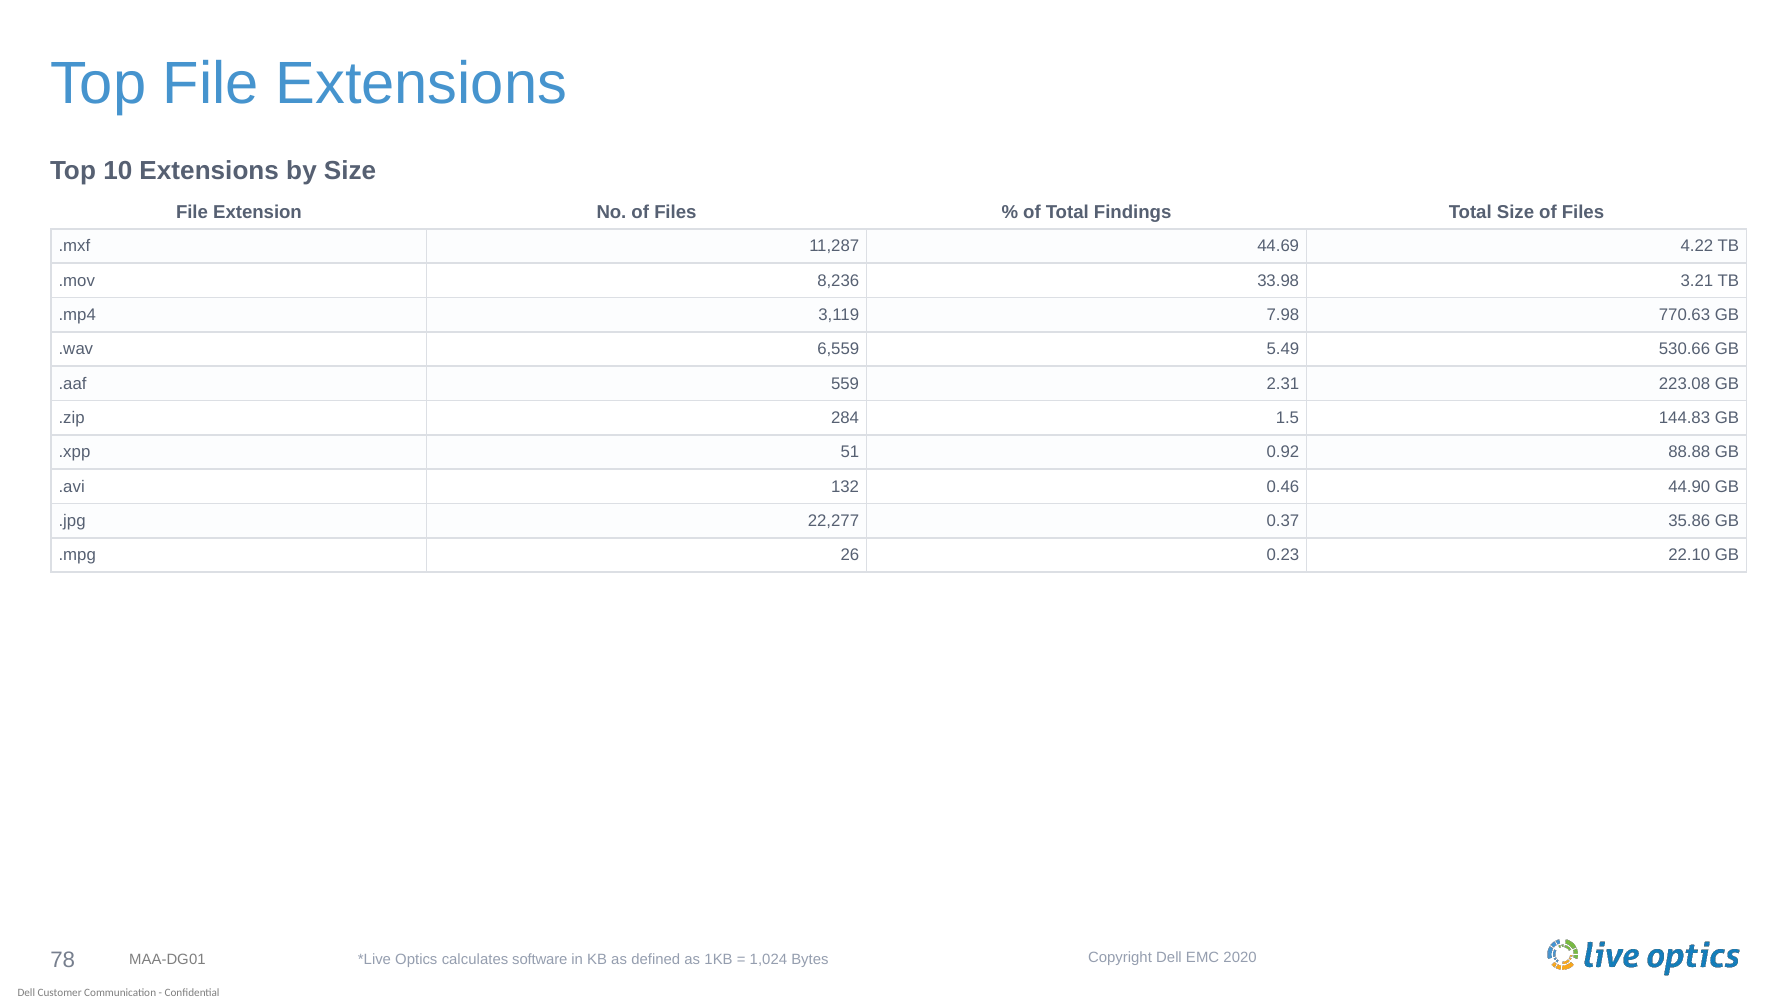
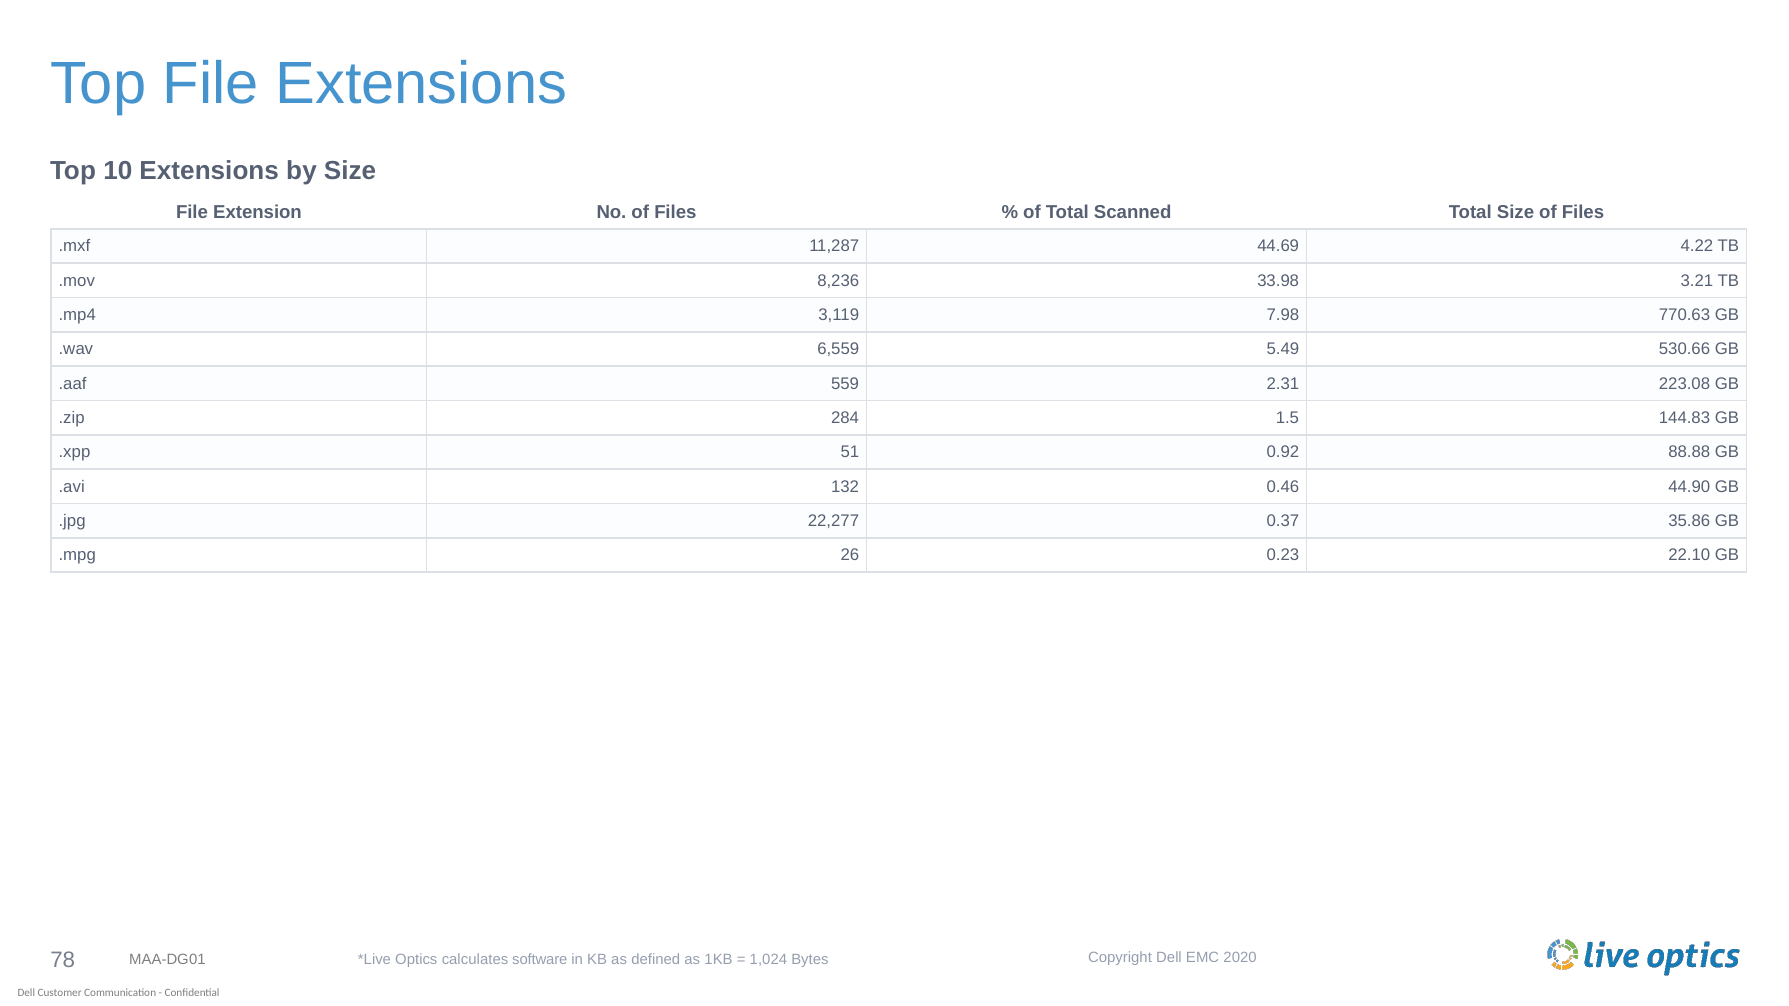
Findings: Findings -> Scanned
